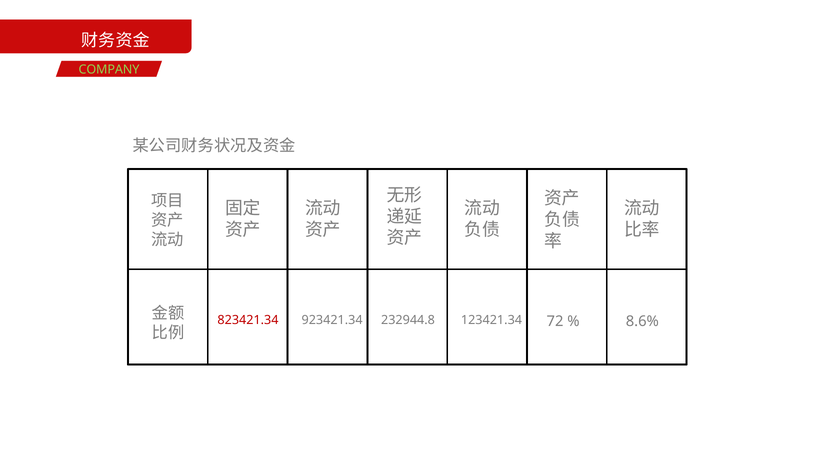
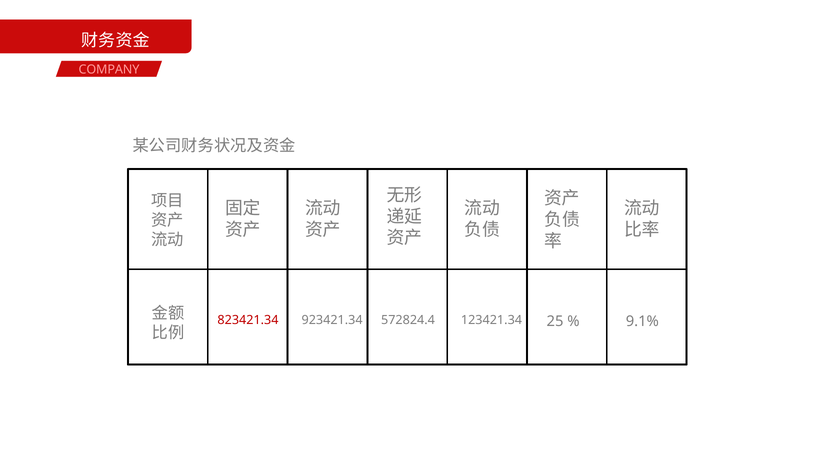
COMPANY colour: light green -> pink
232944.8: 232944.8 -> 572824.4
72: 72 -> 25
8.6%: 8.6% -> 9.1%
